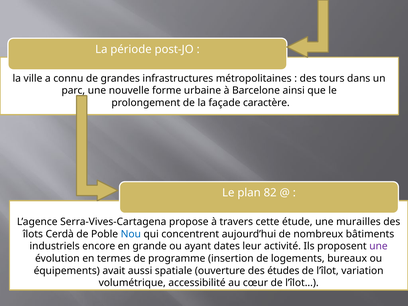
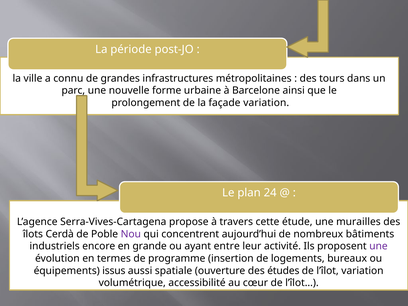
façade caractère: caractère -> variation
82: 82 -> 24
Nou colour: blue -> purple
dates: dates -> entre
avait: avait -> issus
